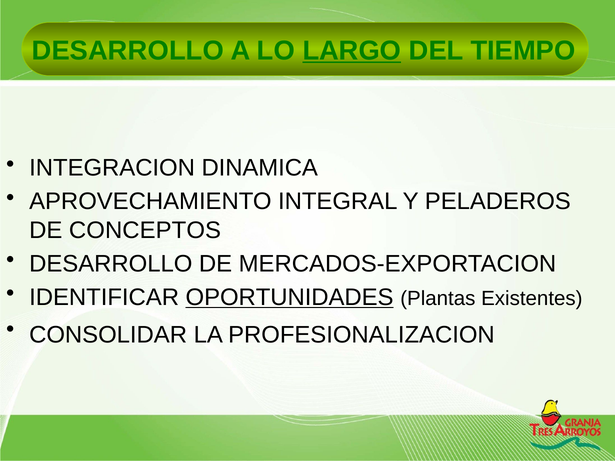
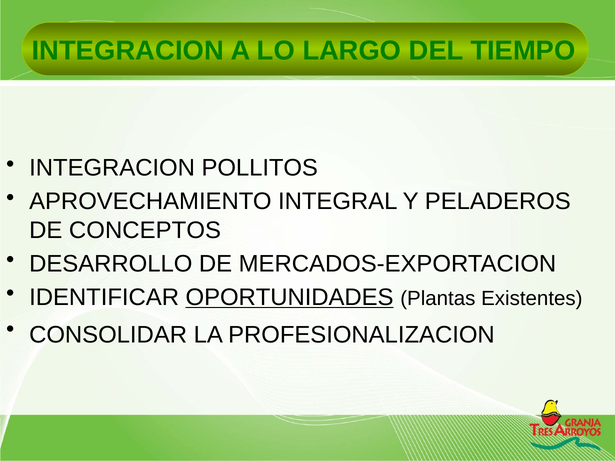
DESARROLLO at (128, 51): DESARROLLO -> INTEGRACION
LARGO underline: present -> none
DINAMICA: DINAMICA -> POLLITOS
